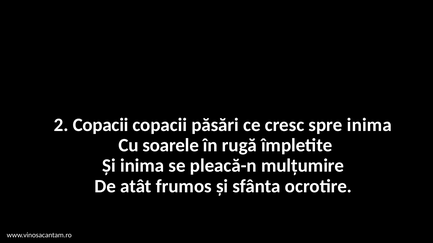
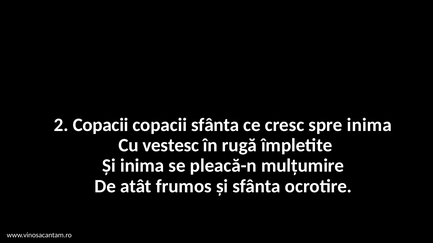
copacii păsări: păsări -> sfânta
soarele: soarele -> vestesc
